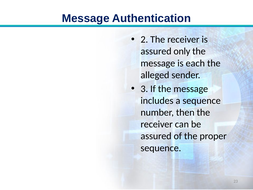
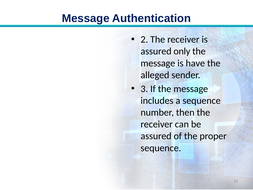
each: each -> have
